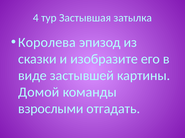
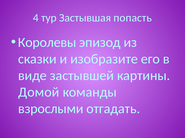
затылка: затылка -> попасть
Королева: Королева -> Королевы
